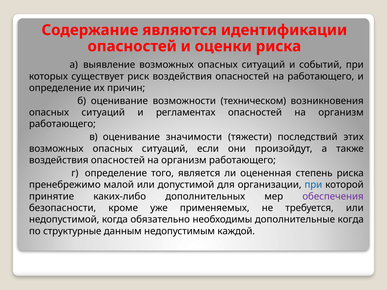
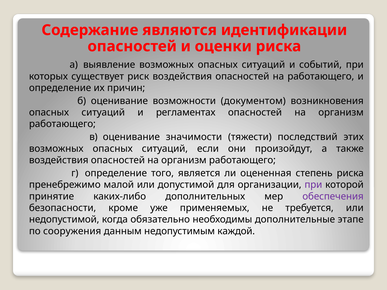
техническом: техническом -> документом
при at (313, 185) colour: blue -> purple
дополнительные когда: когда -> этапе
структурные: структурные -> сооружения
